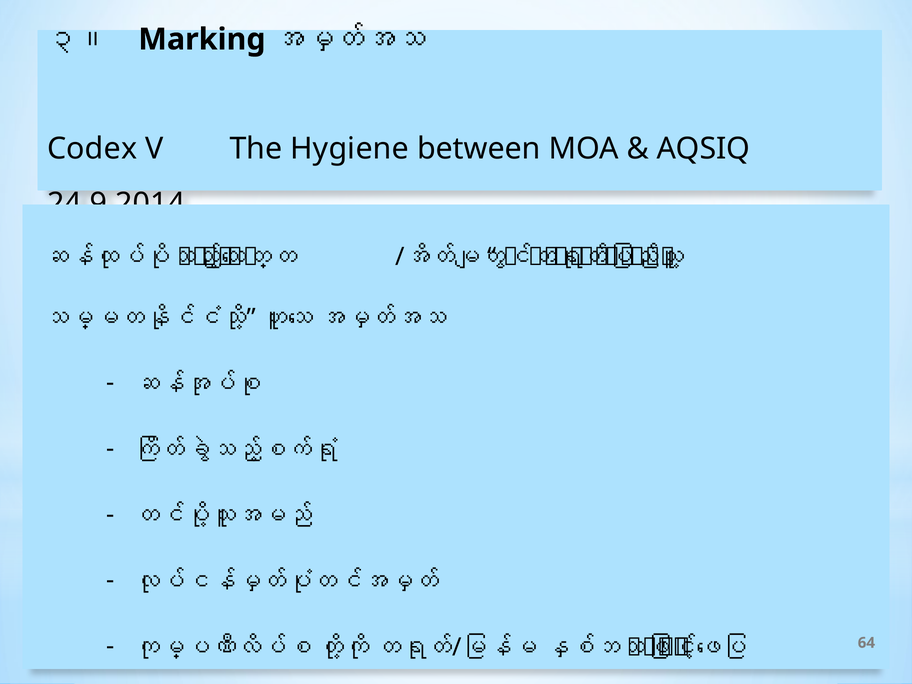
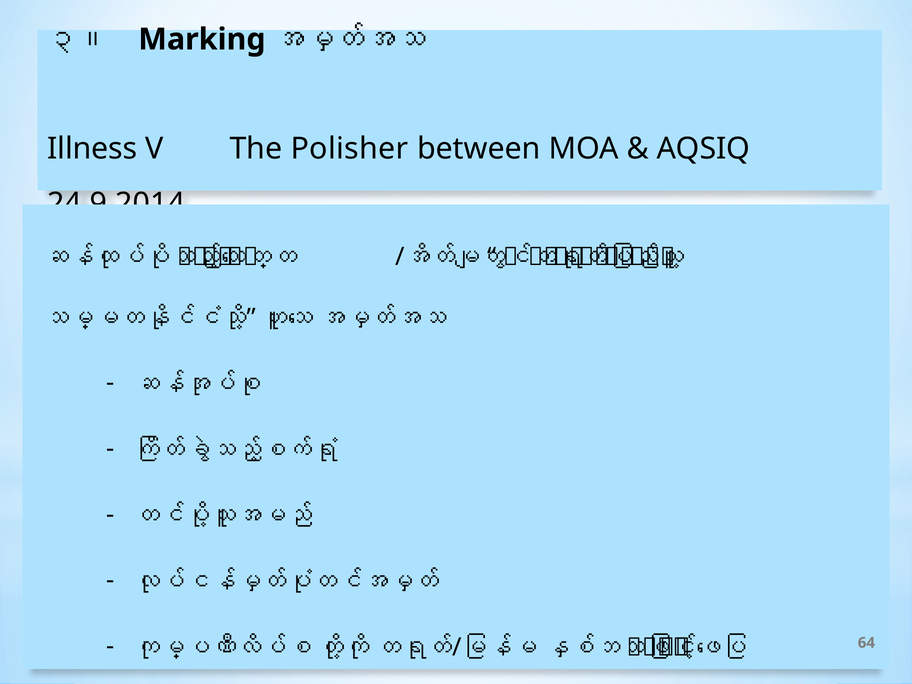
Codex: Codex -> Illness
Hygiene: Hygiene -> Polisher
